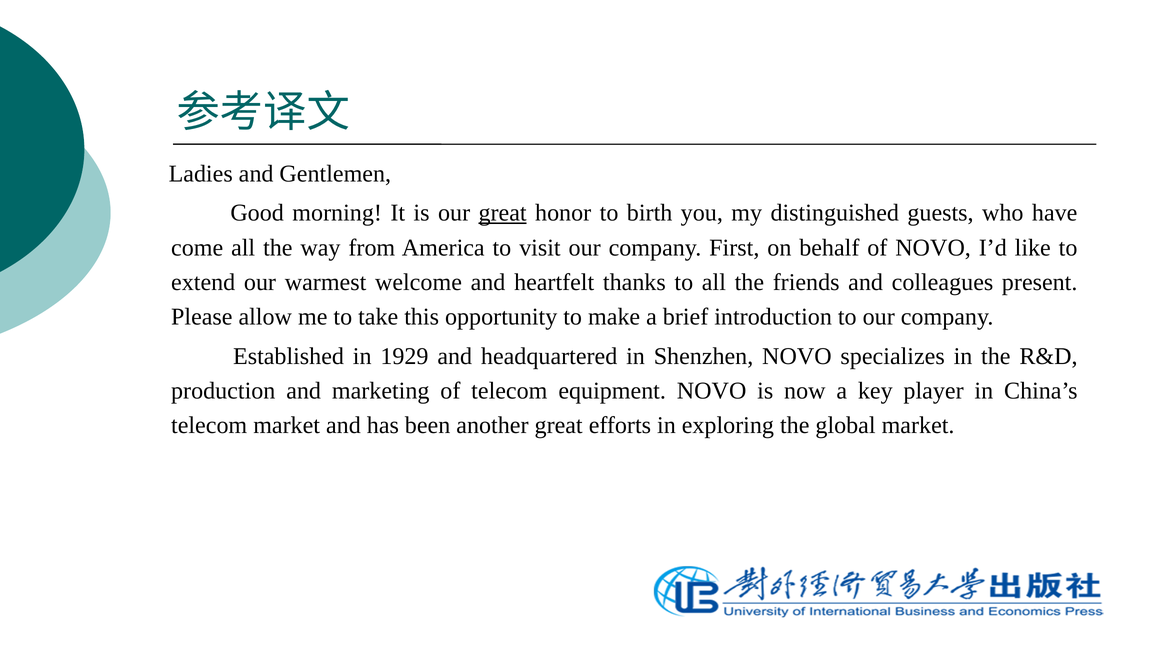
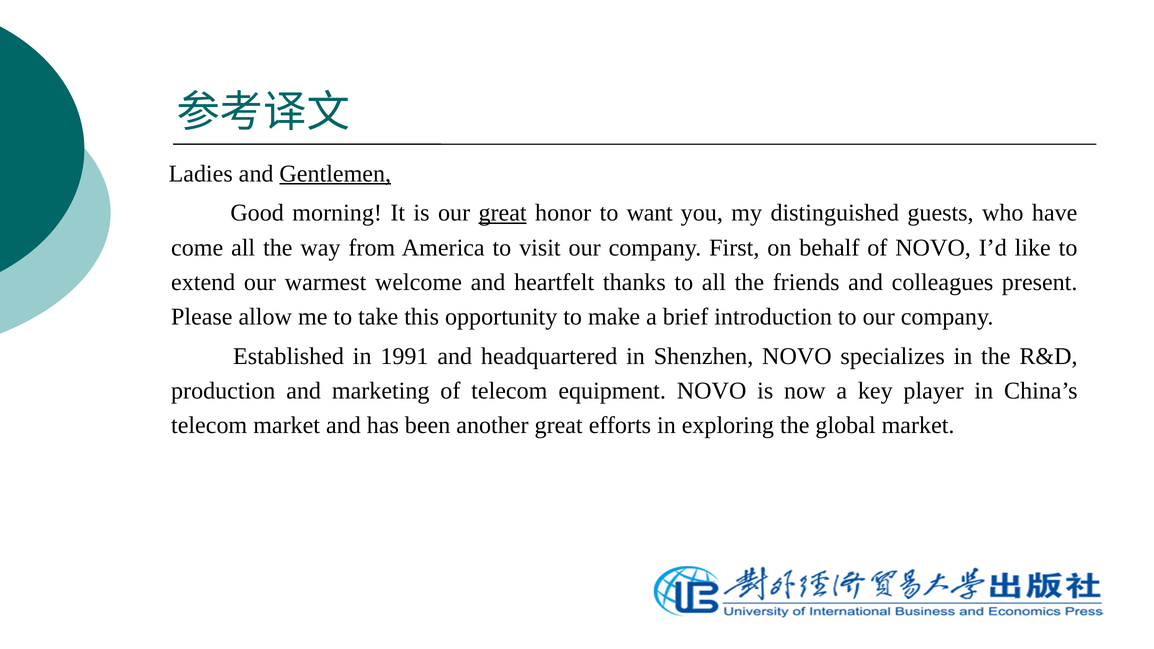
Gentlemen underline: none -> present
birth: birth -> want
1929: 1929 -> 1991
